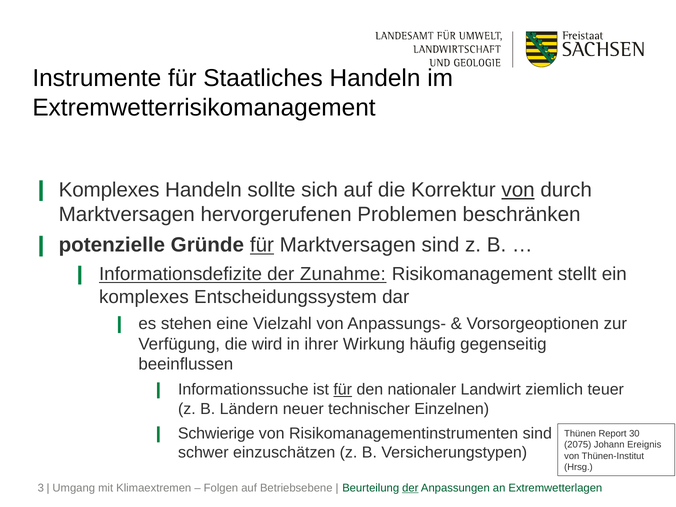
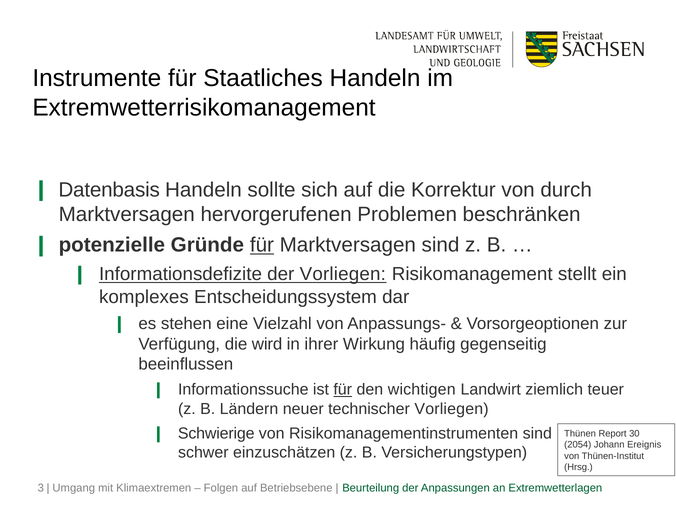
Komplexes at (109, 190): Komplexes -> Datenbasis
von at (518, 190) underline: present -> none
der Zunahme: Zunahme -> Vorliegen
nationaler: nationaler -> wichtigen
technischer Einzelnen: Einzelnen -> Vorliegen
2075: 2075 -> 2054
der at (410, 488) underline: present -> none
